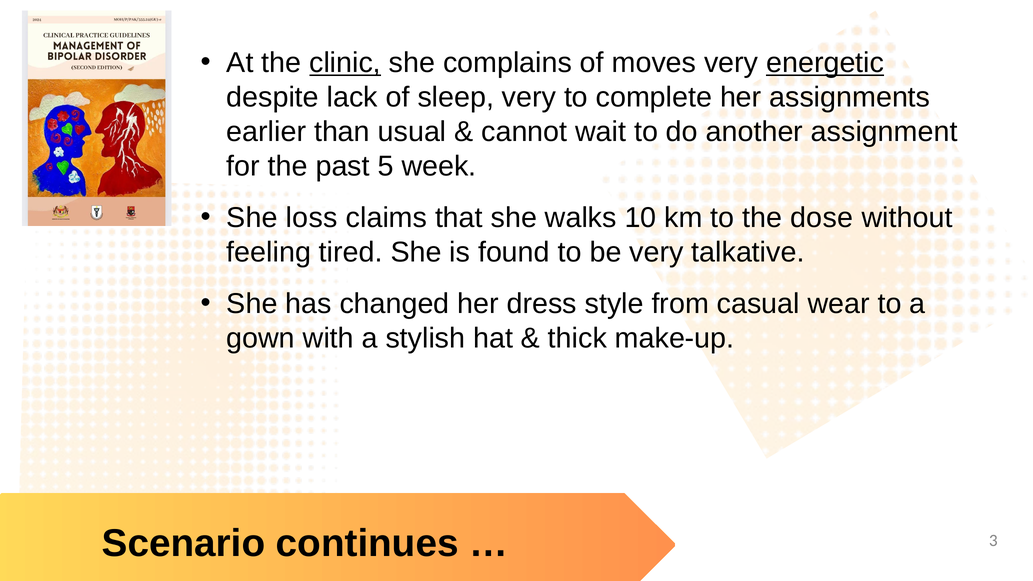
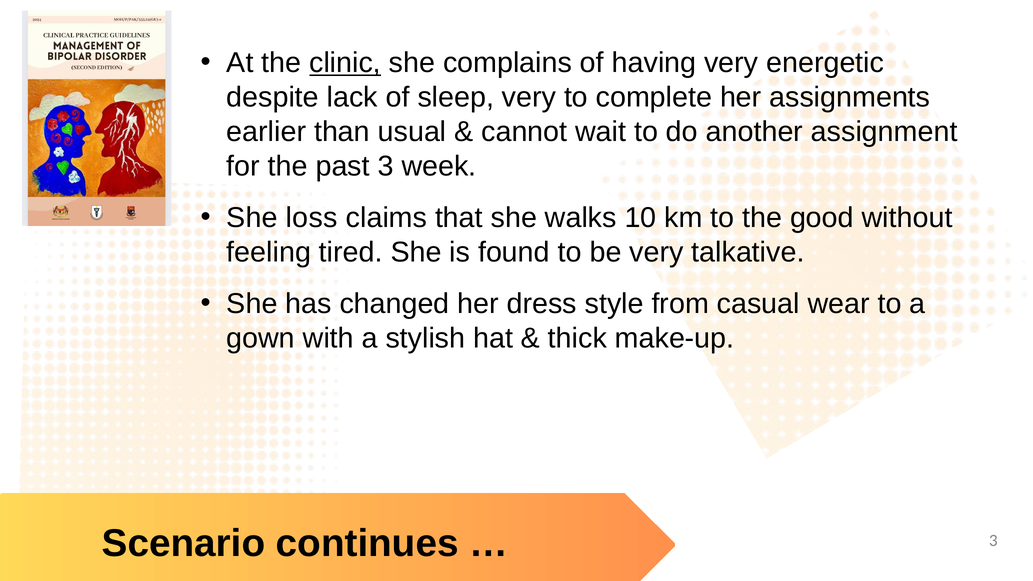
moves: moves -> having
energetic underline: present -> none
past 5: 5 -> 3
dose: dose -> good
